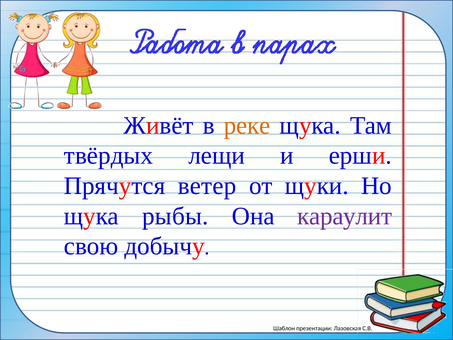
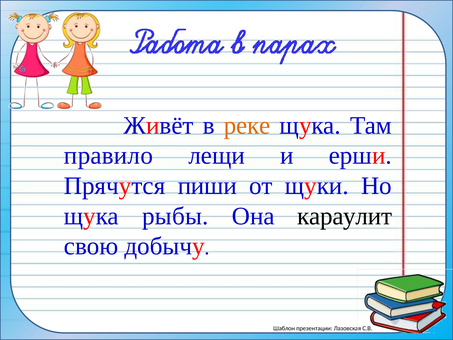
твёрдых: твёрдых -> правило
ветер: ветер -> пиши
караулит colour: purple -> black
